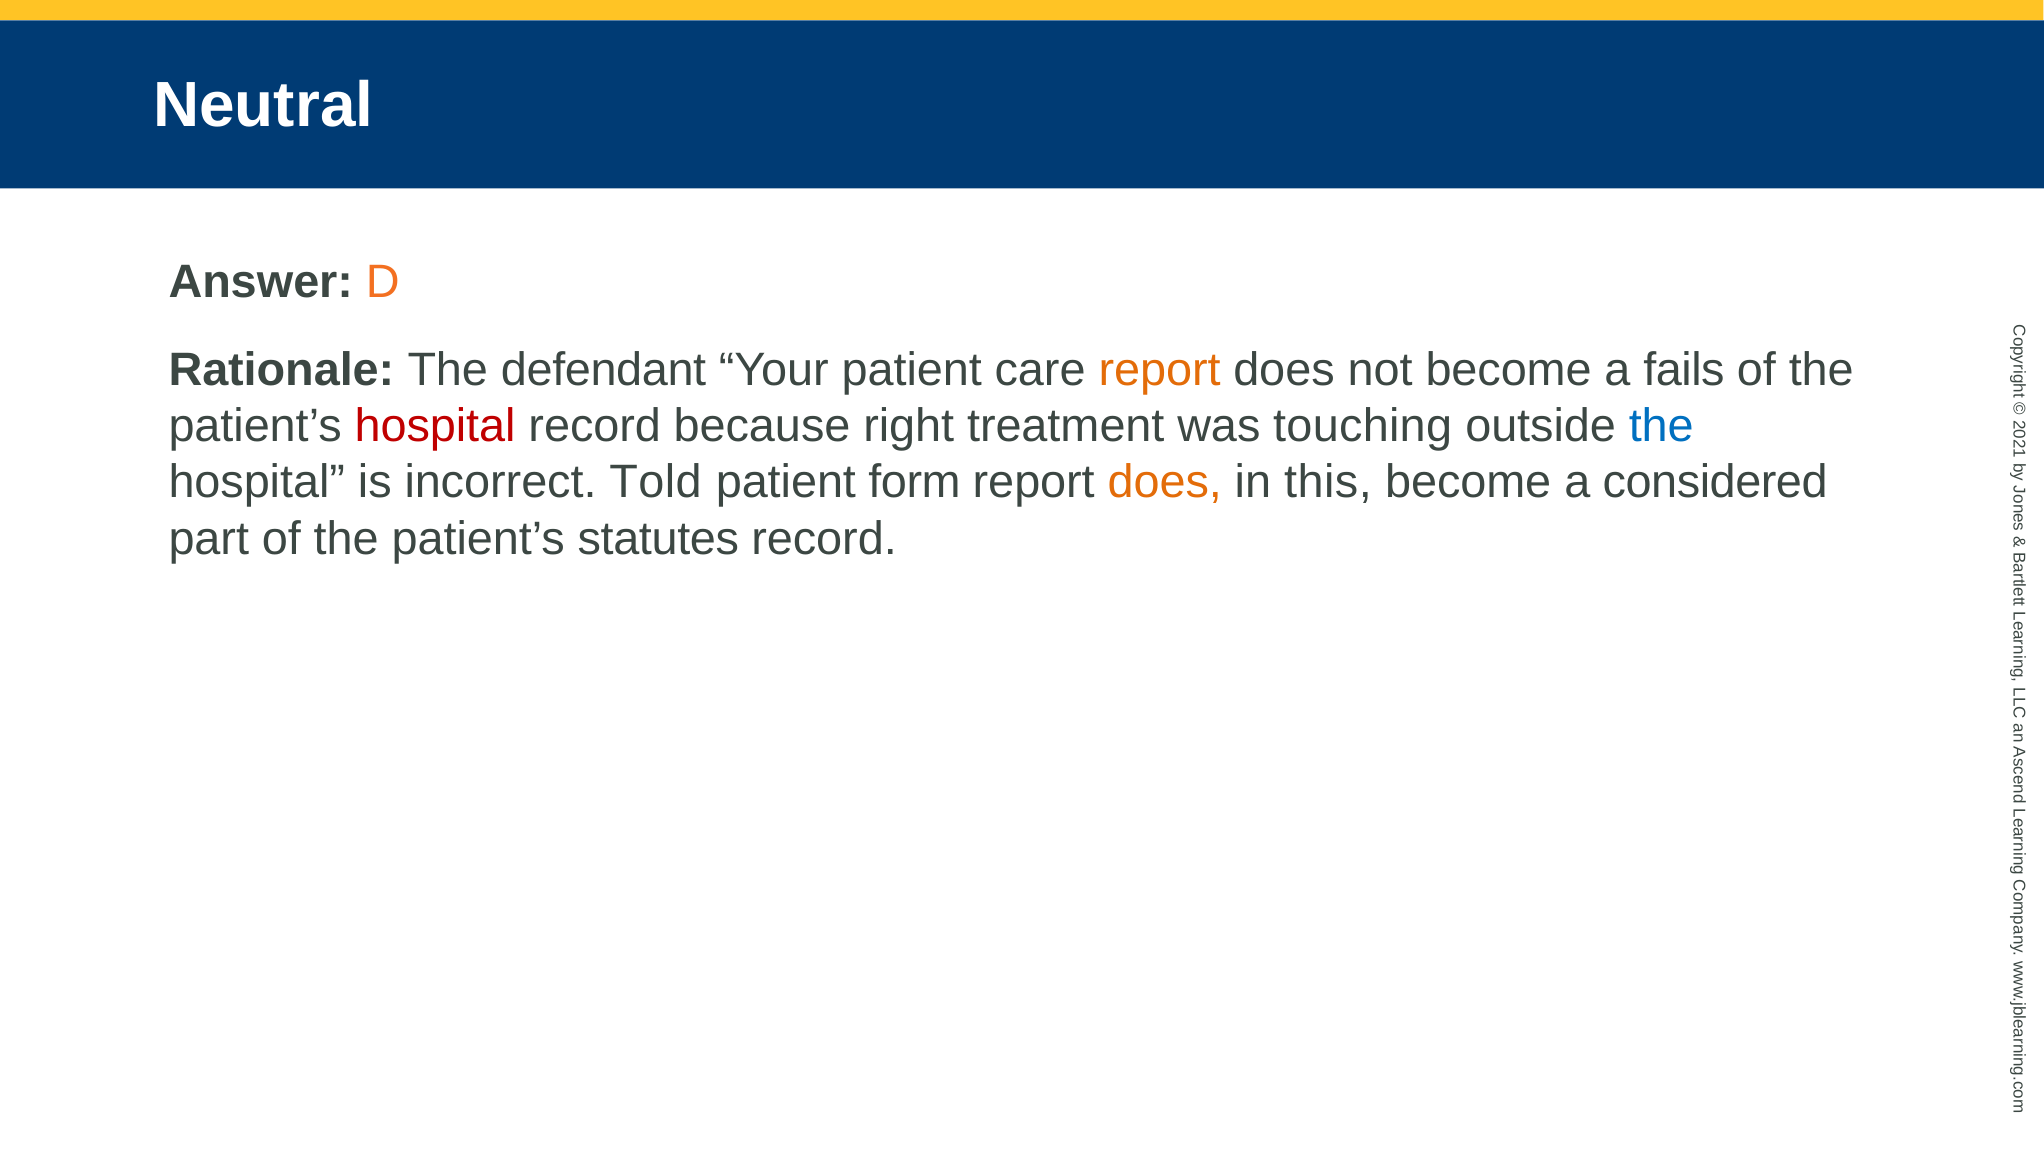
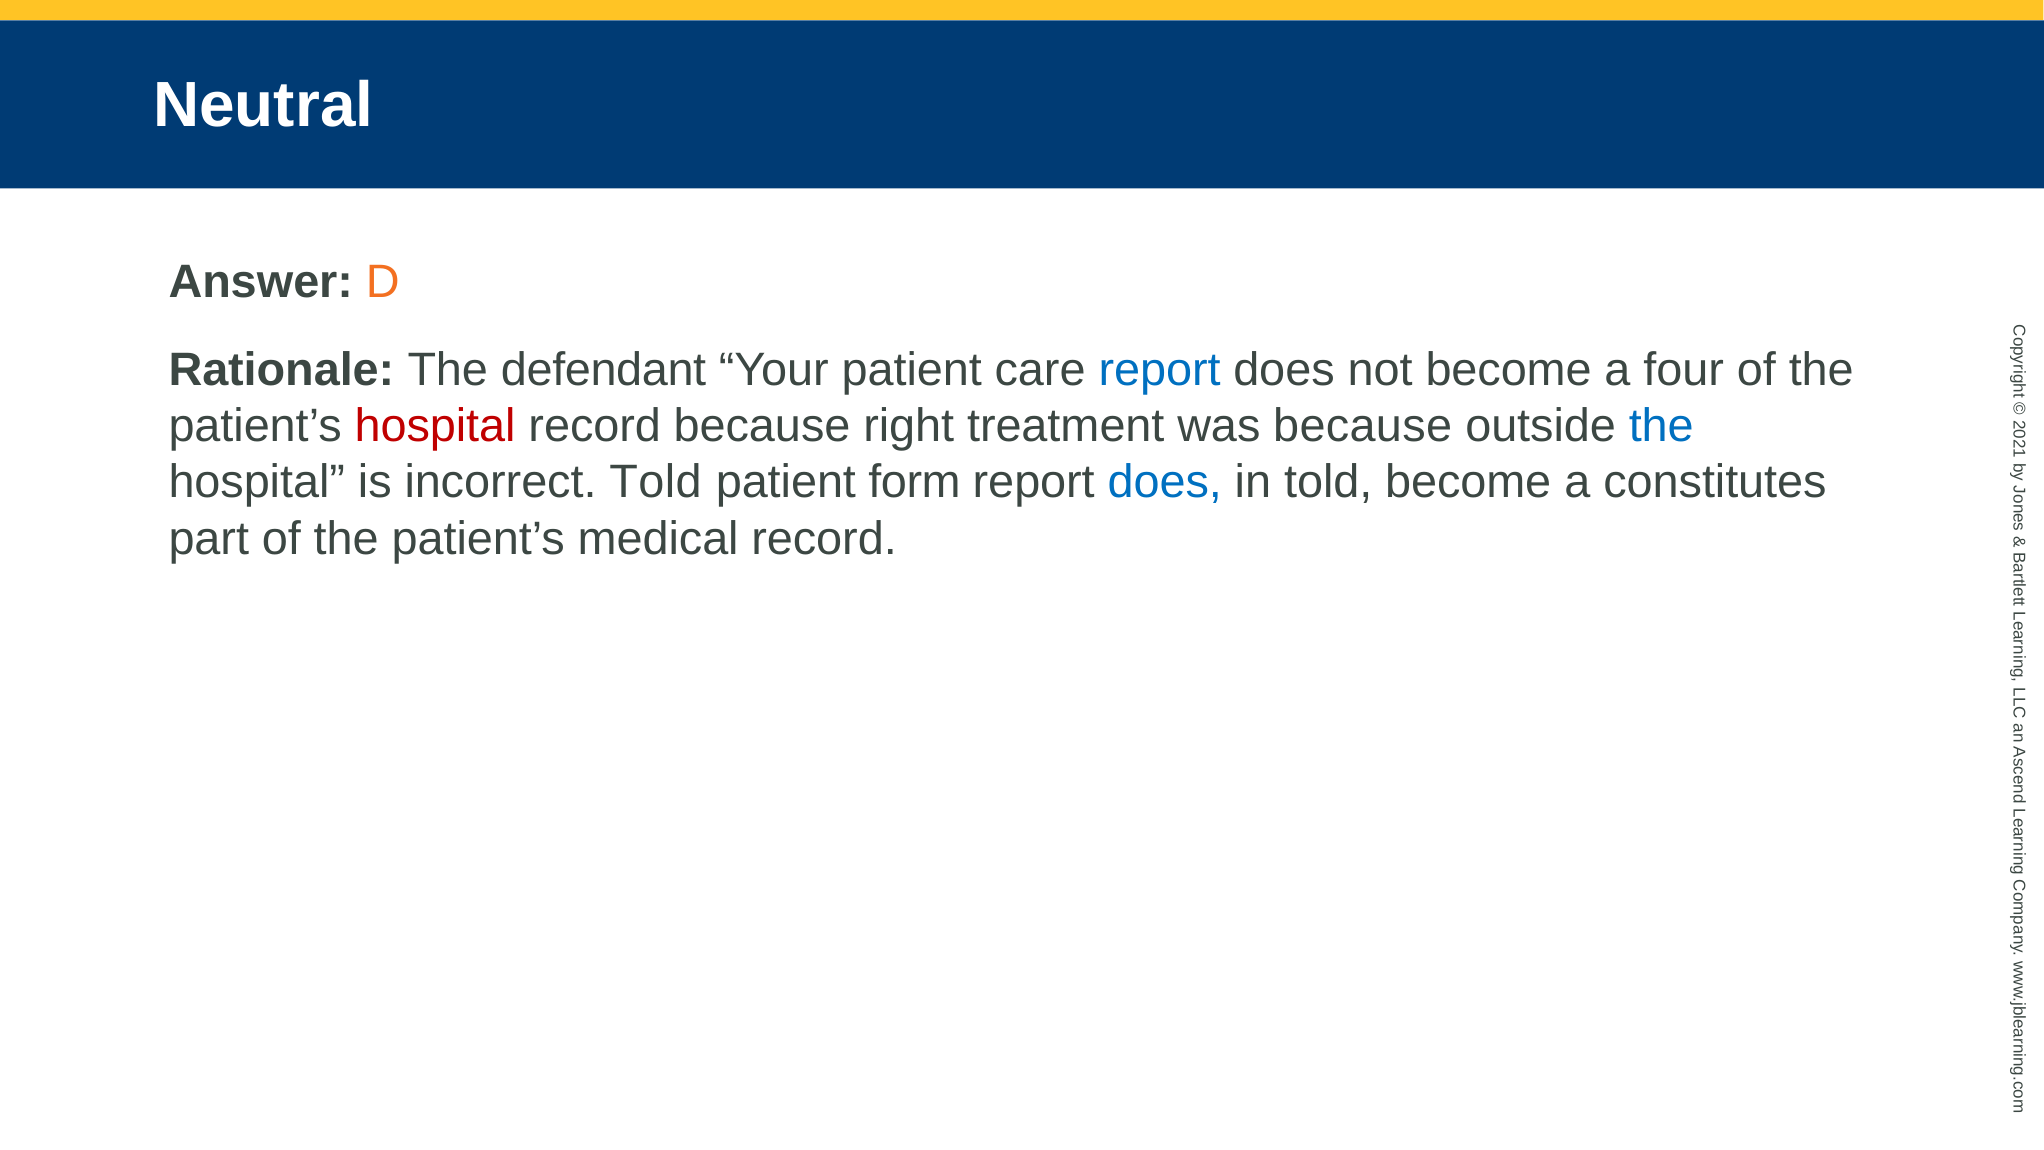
report at (1160, 370) colour: orange -> blue
fails: fails -> four
was touching: touching -> because
does at (1165, 482) colour: orange -> blue
in this: this -> told
considered: considered -> constitutes
statutes: statutes -> medical
